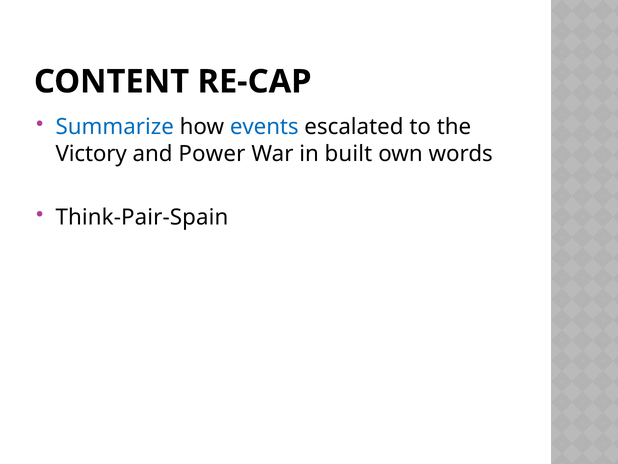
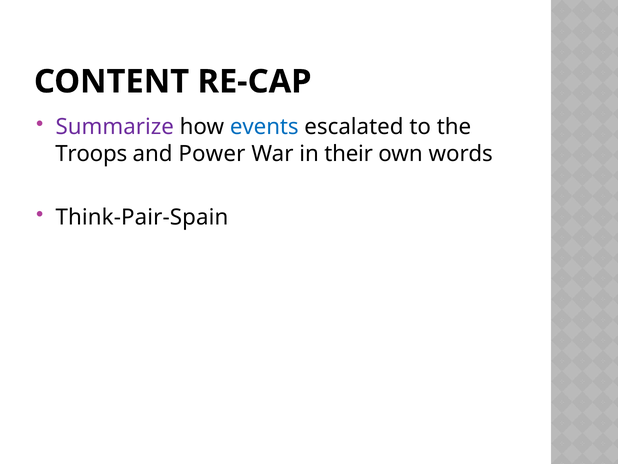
Summarize colour: blue -> purple
Victory: Victory -> Troops
built: built -> their
